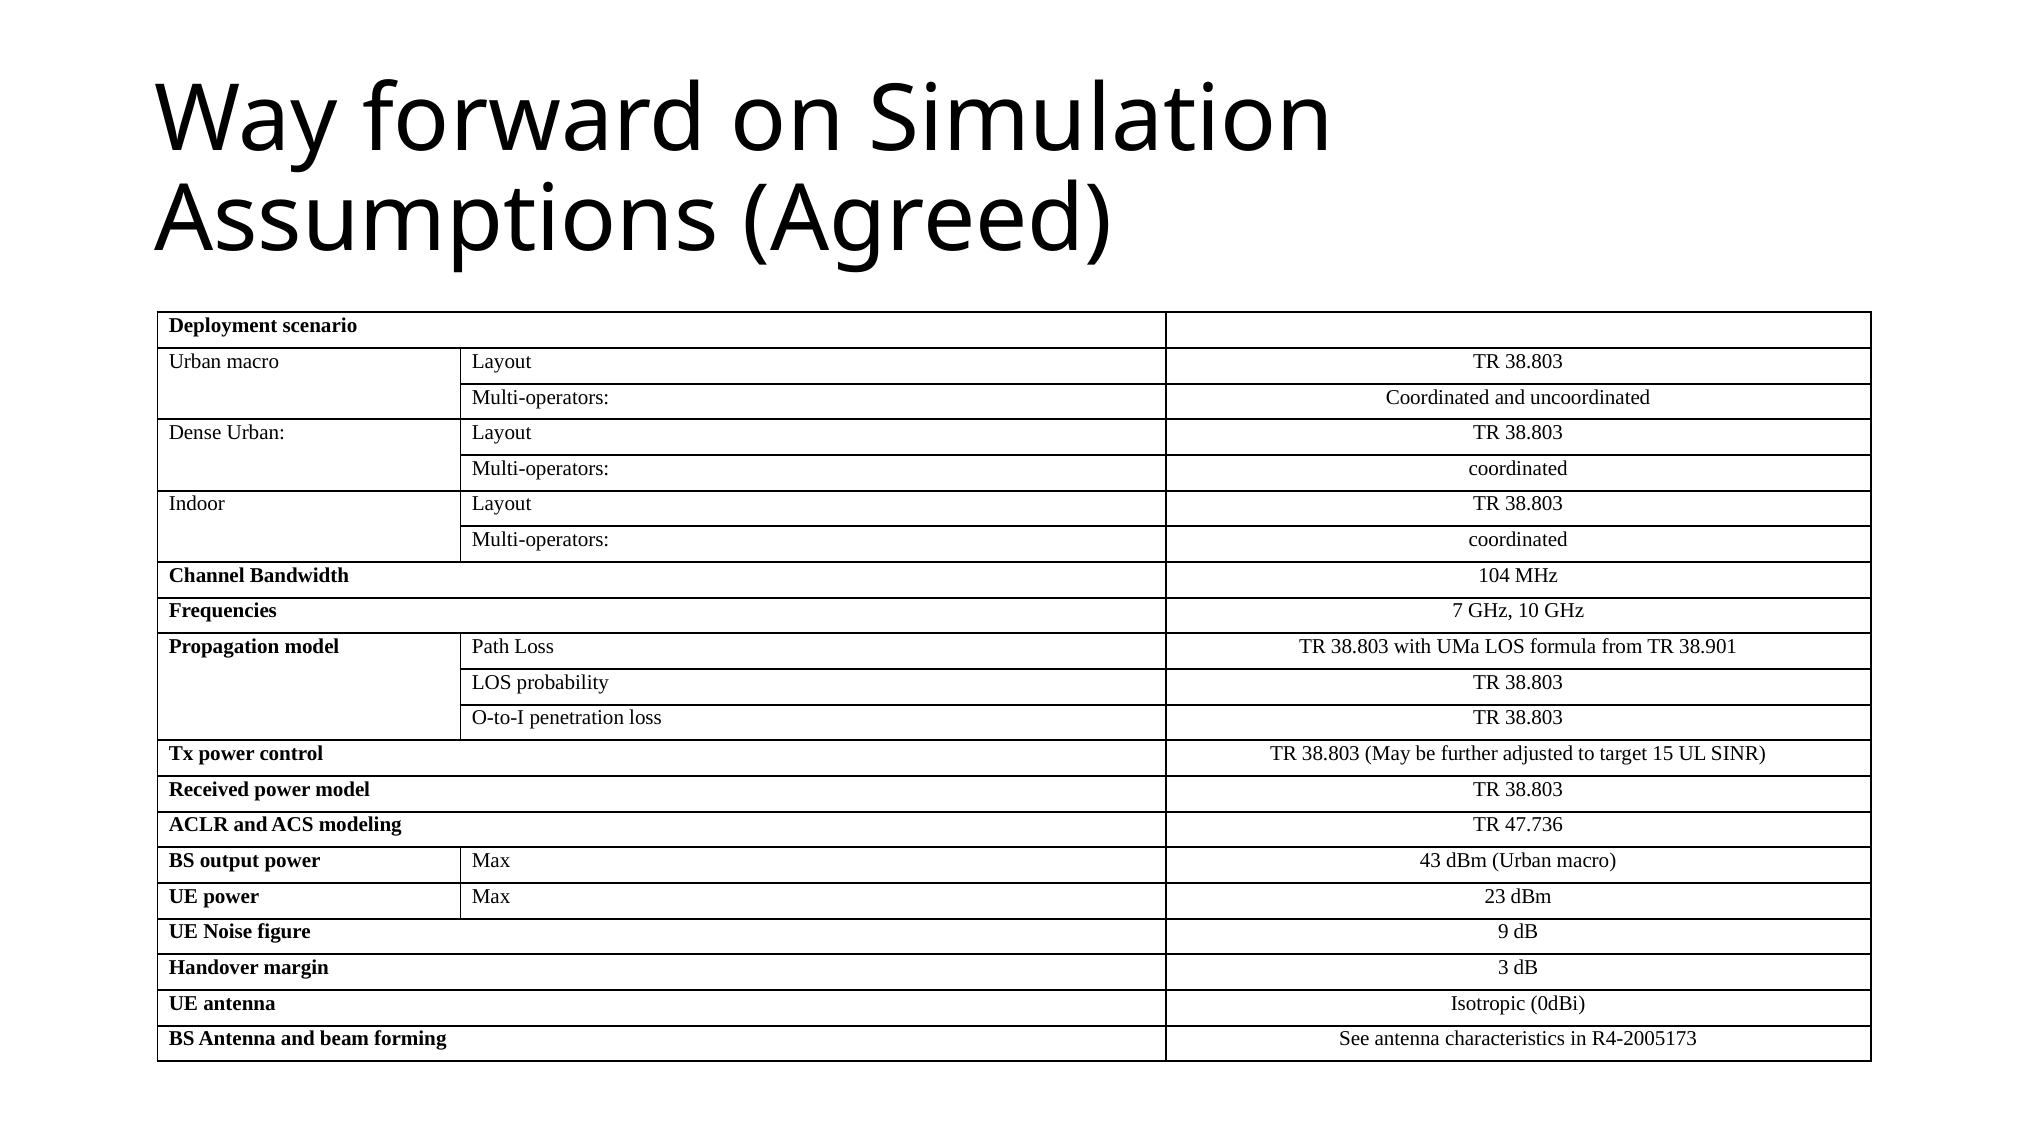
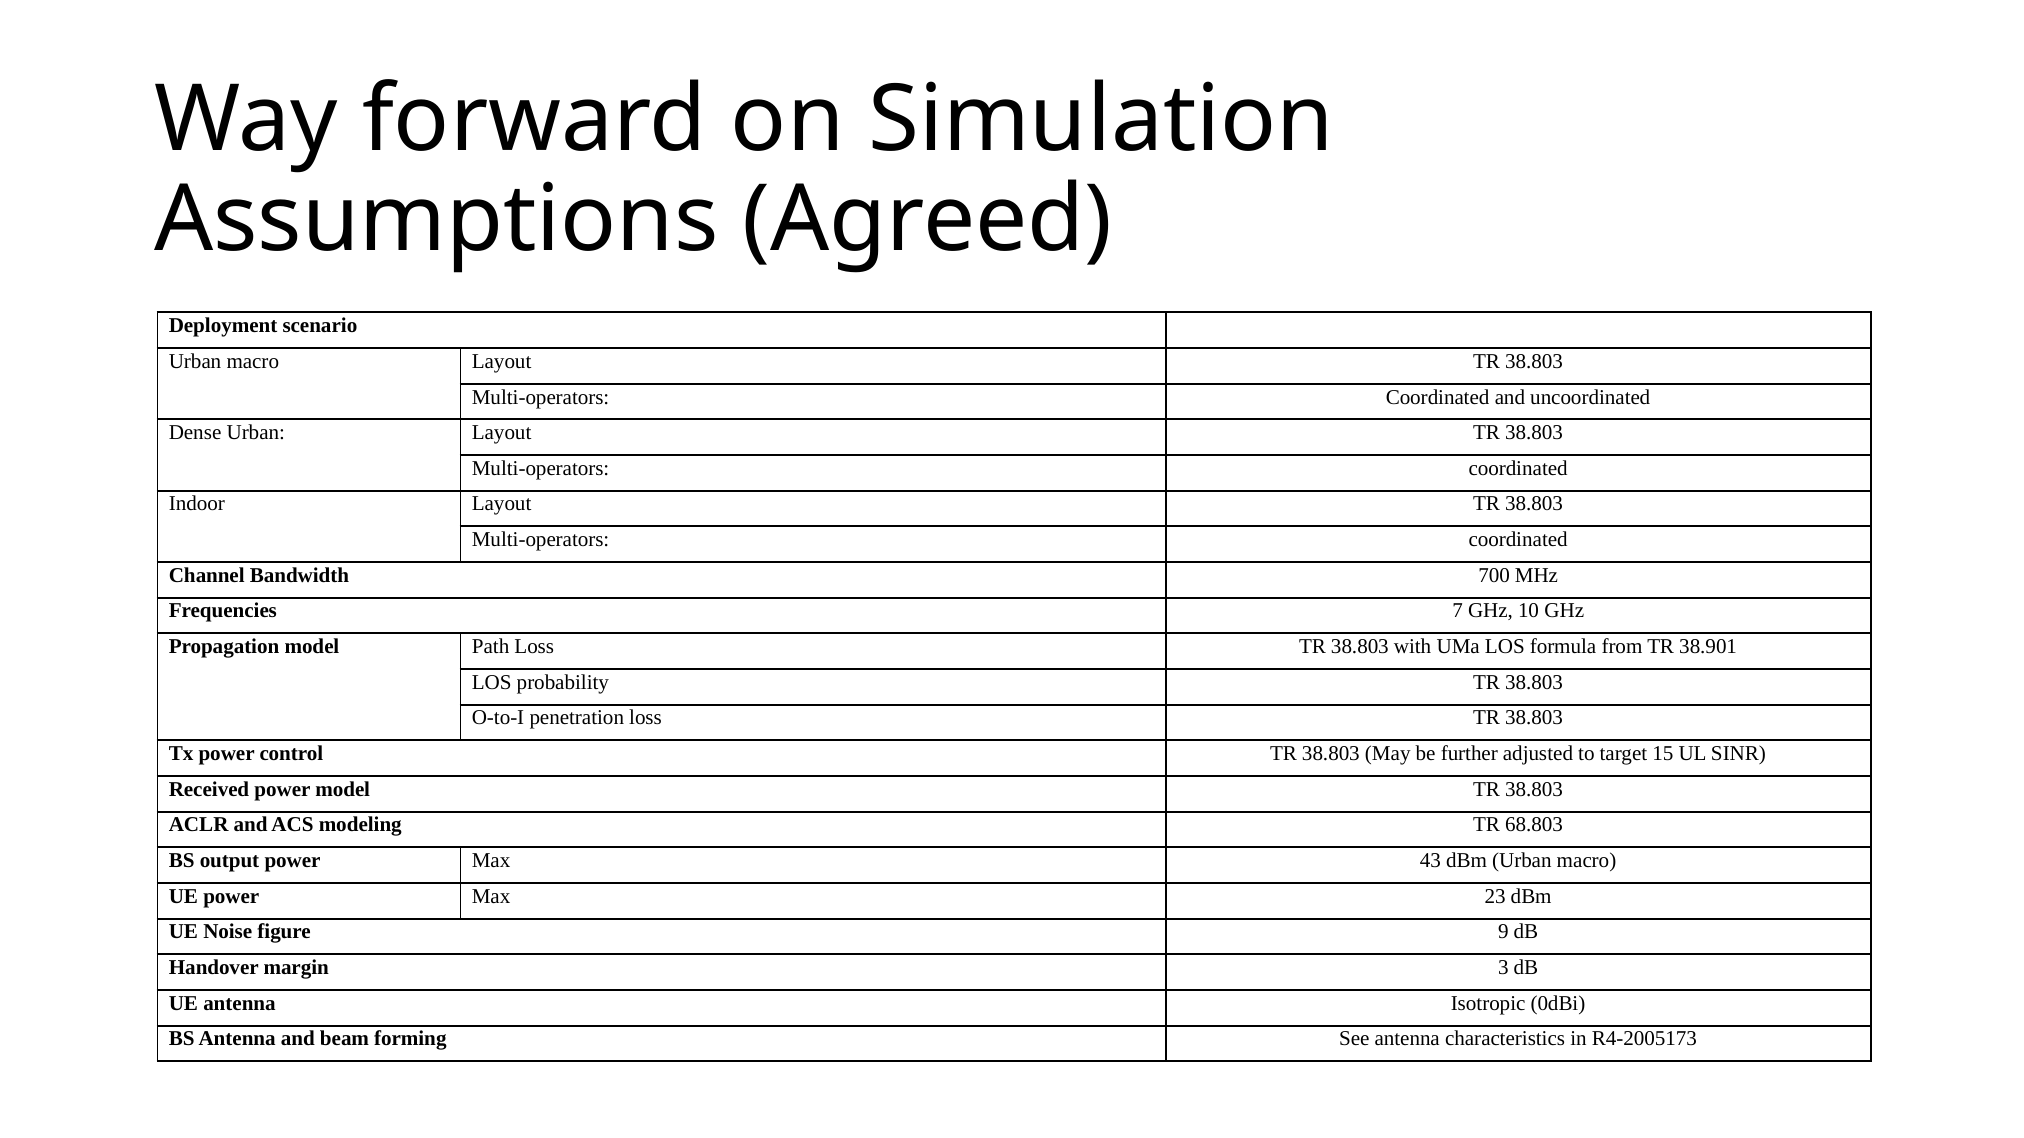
104: 104 -> 700
47.736: 47.736 -> 68.803
